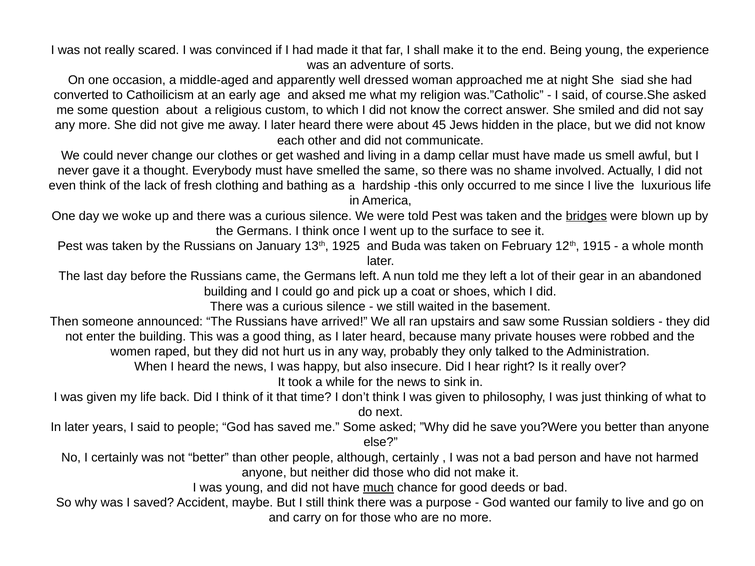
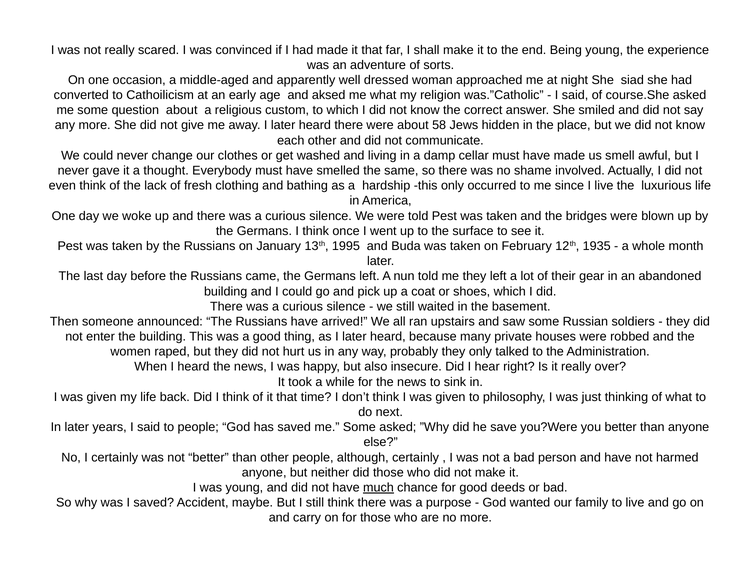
45: 45 -> 58
bridges underline: present -> none
1925: 1925 -> 1995
1915: 1915 -> 1935
